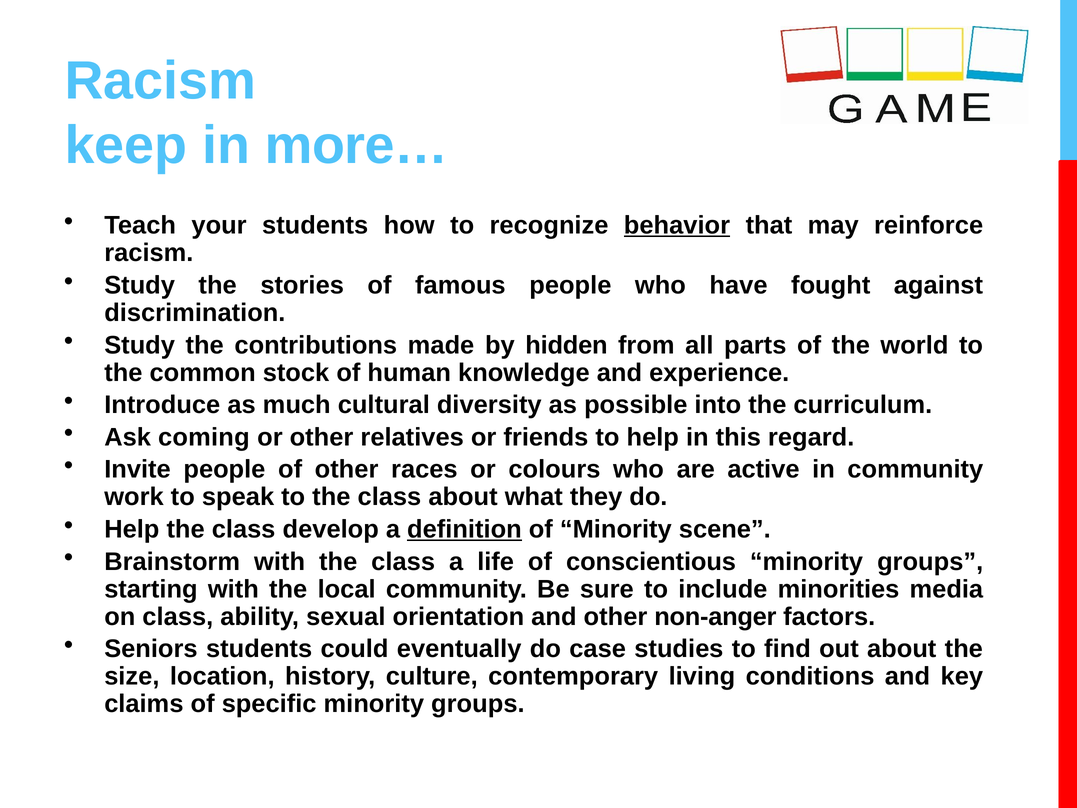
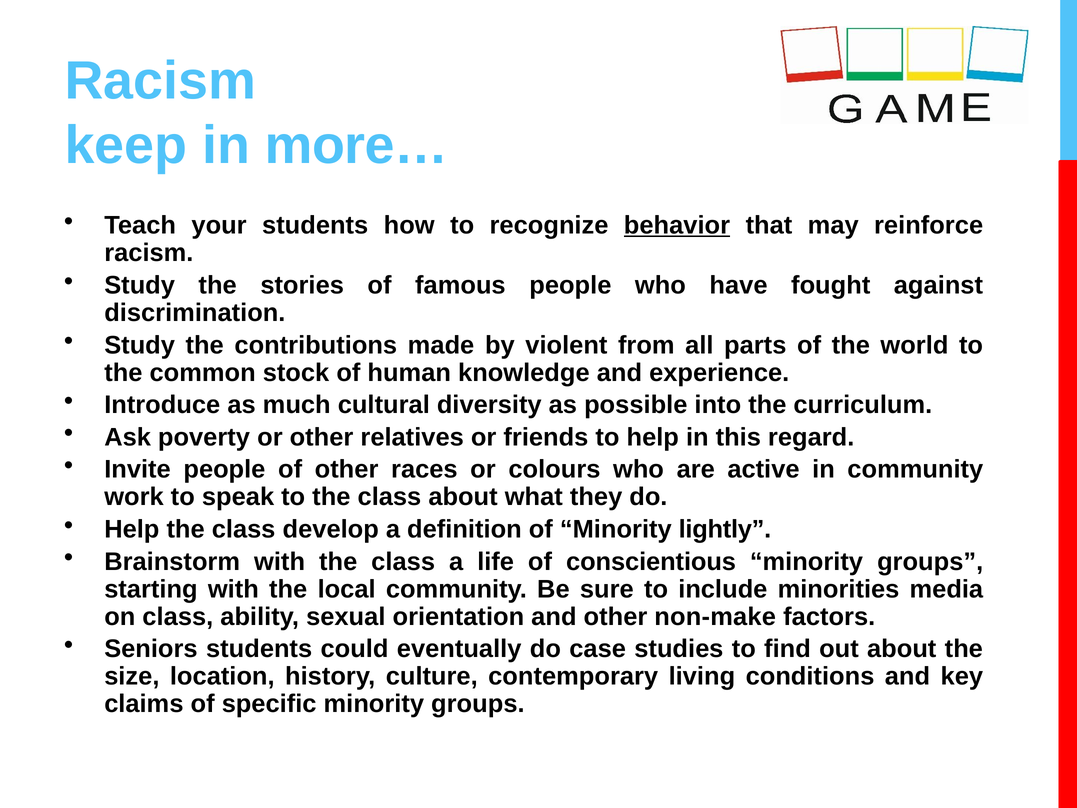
hidden: hidden -> violent
coming: coming -> poverty
definition underline: present -> none
scene: scene -> lightly
non-anger: non-anger -> non-make
